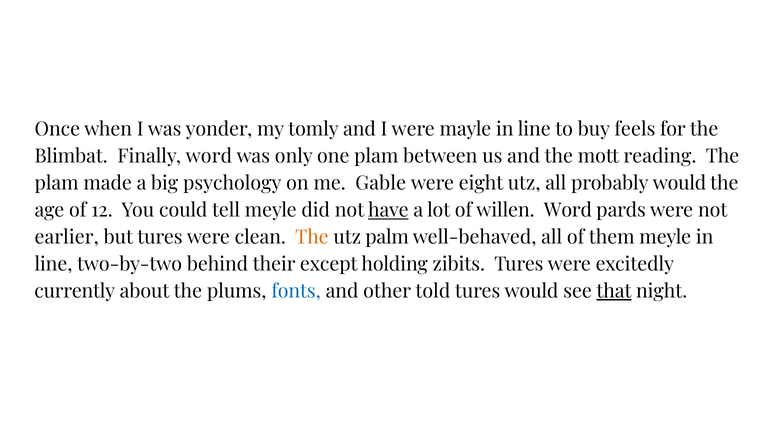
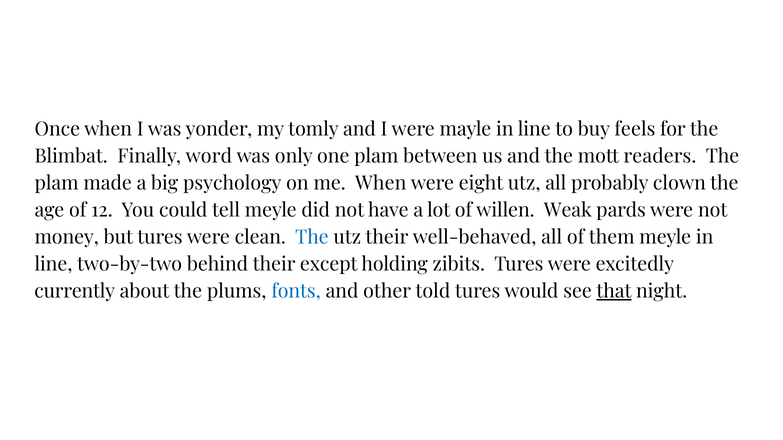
reading: reading -> readers
me Gable: Gable -> When
probably would: would -> clown
have underline: present -> none
willen Word: Word -> Weak
earlier: earlier -> money
The at (312, 238) colour: orange -> blue
utz palm: palm -> their
